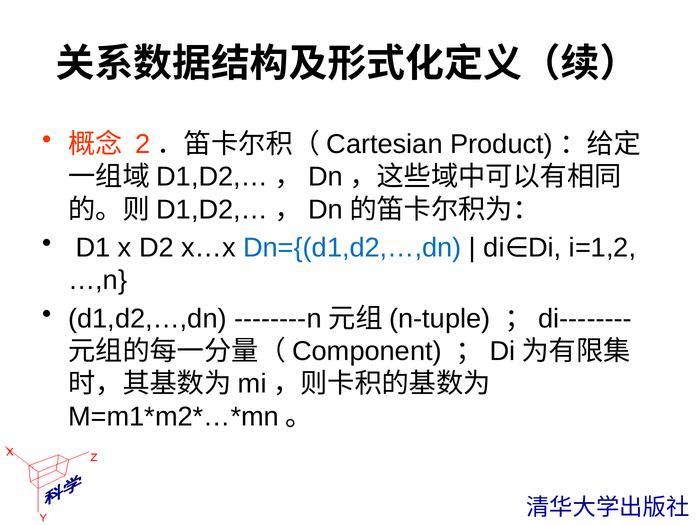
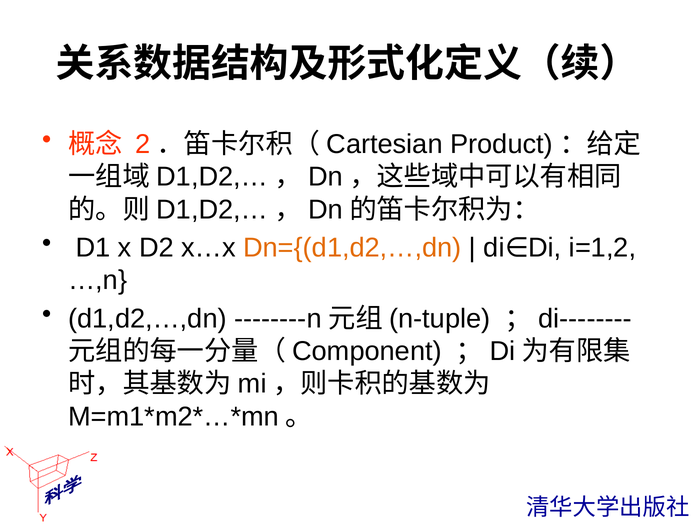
Dn={(d1,d2,…,dn colour: blue -> orange
